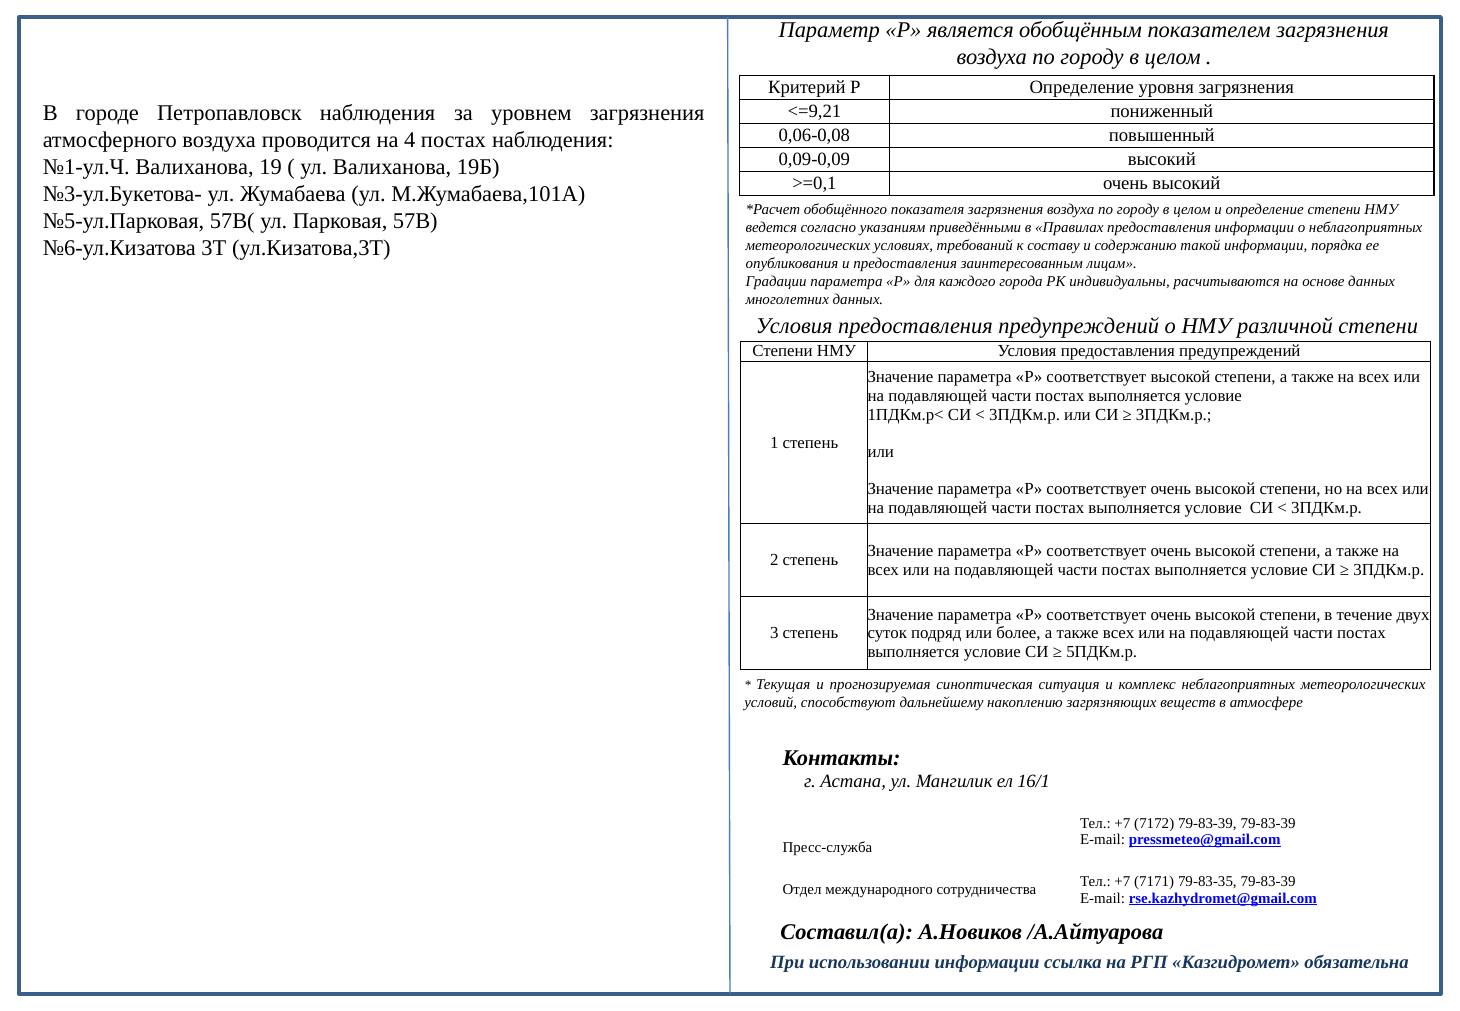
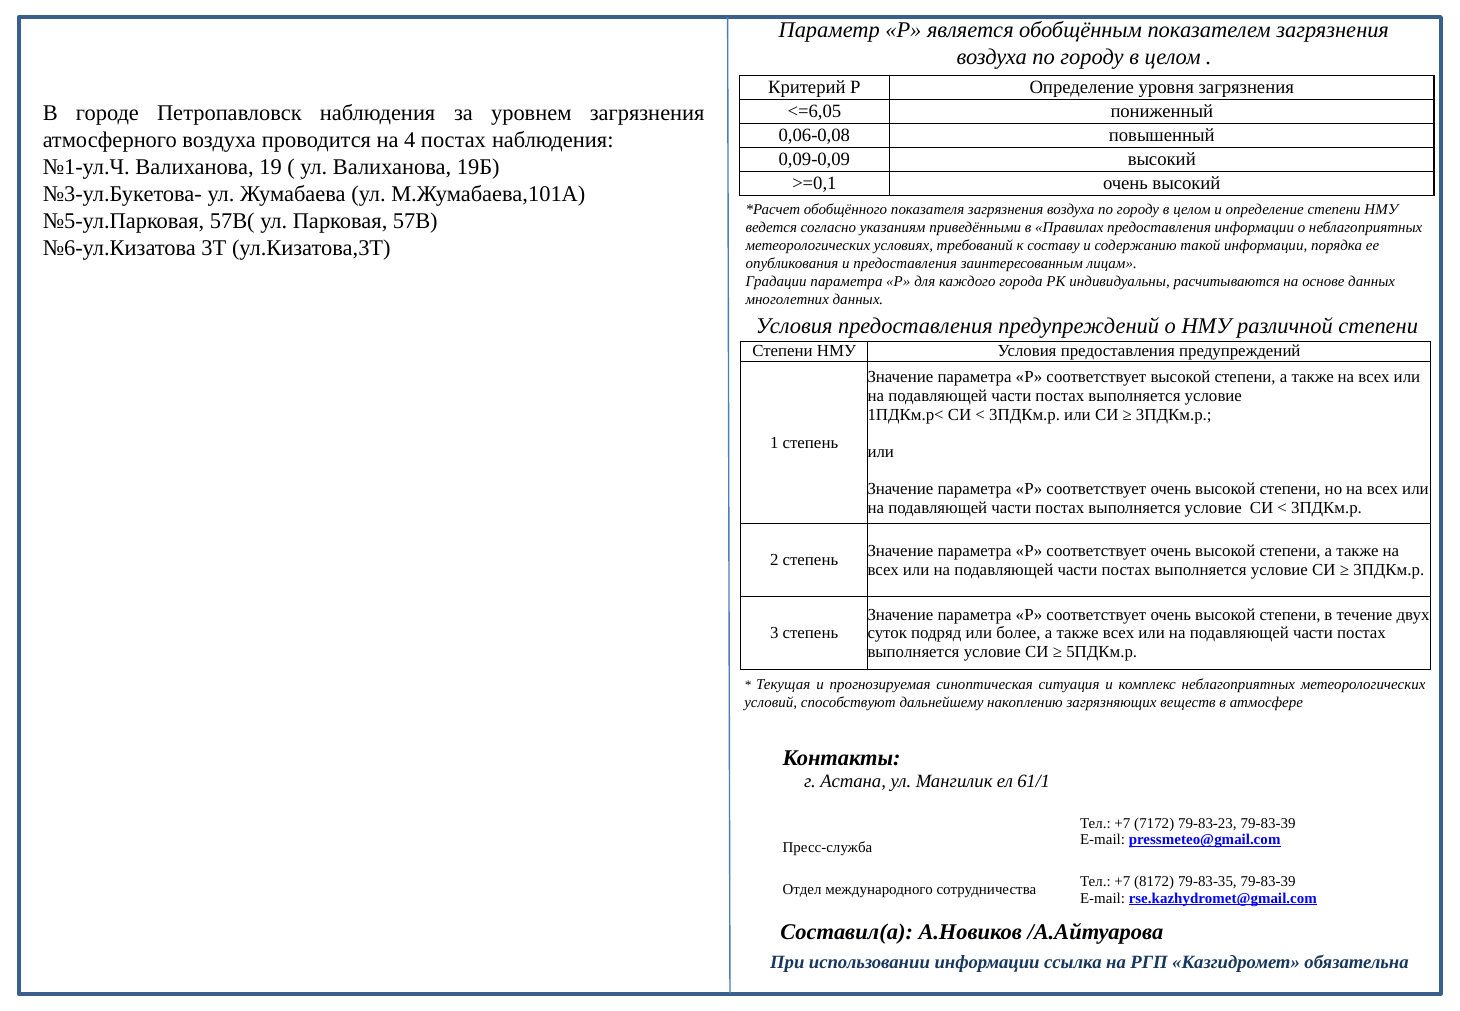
<=9,21: <=9,21 -> <=6,05
16/1: 16/1 -> 61/1
7172 79-83-39: 79-83-39 -> 79-83-23
7171: 7171 -> 8172
